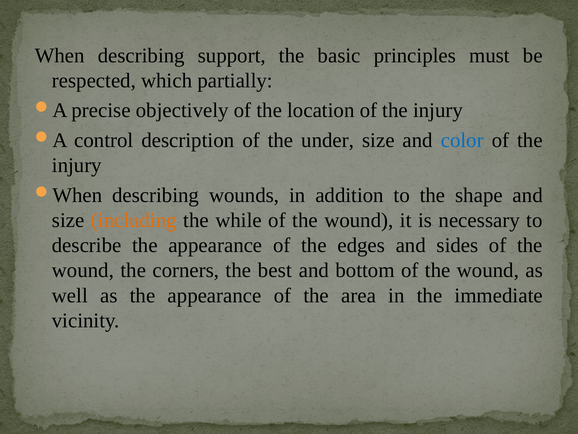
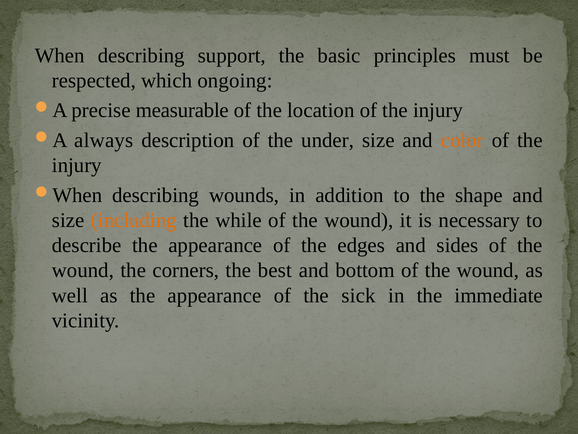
partially: partially -> ongoing
objectively: objectively -> measurable
control: control -> always
color colour: blue -> orange
area: area -> sick
